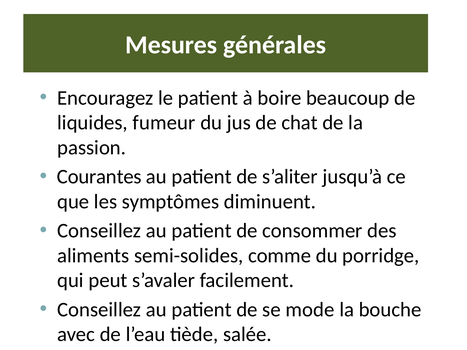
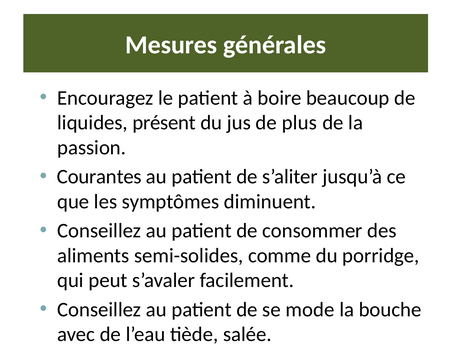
fumeur: fumeur -> présent
chat: chat -> plus
